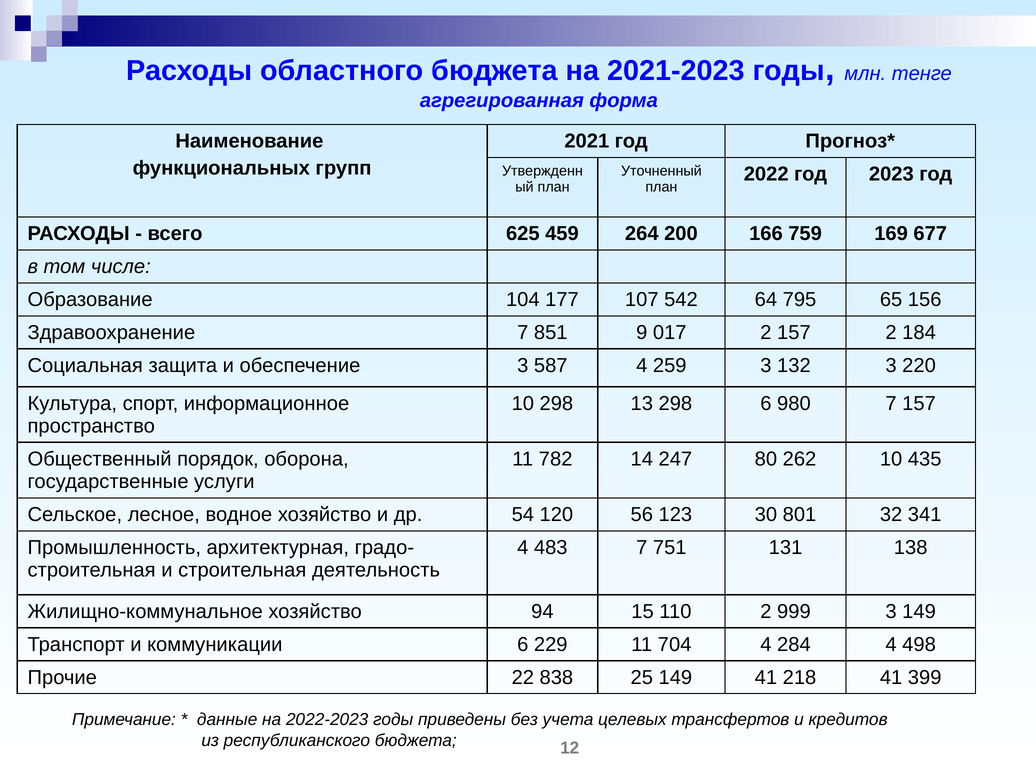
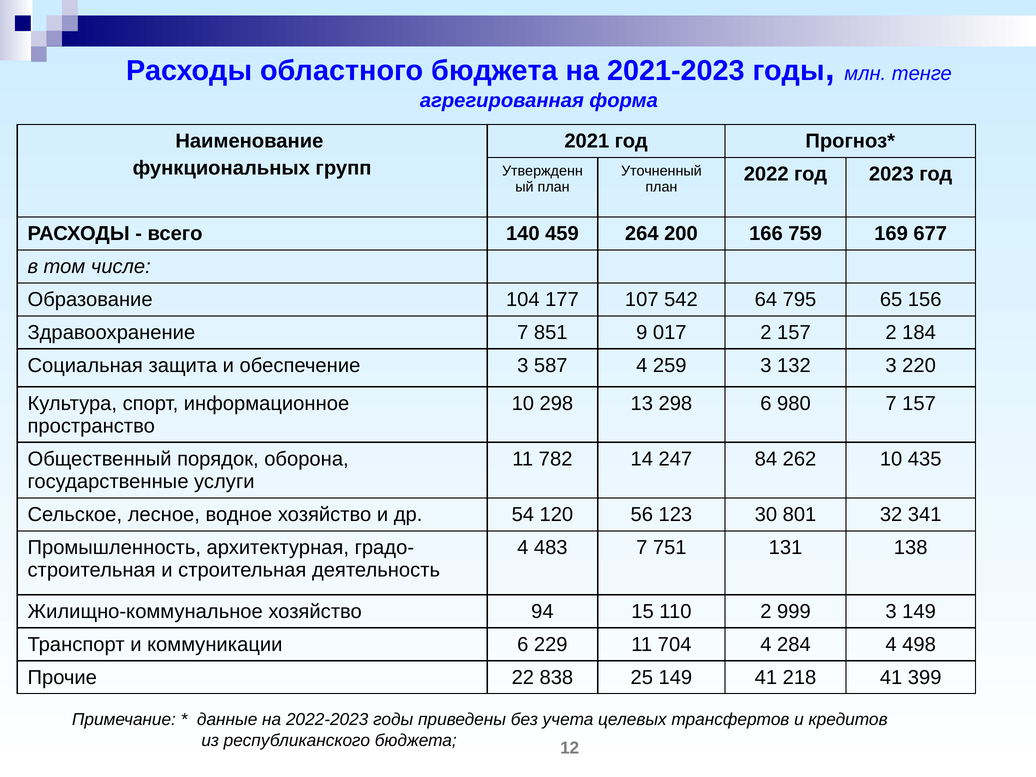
625: 625 -> 140
80: 80 -> 84
